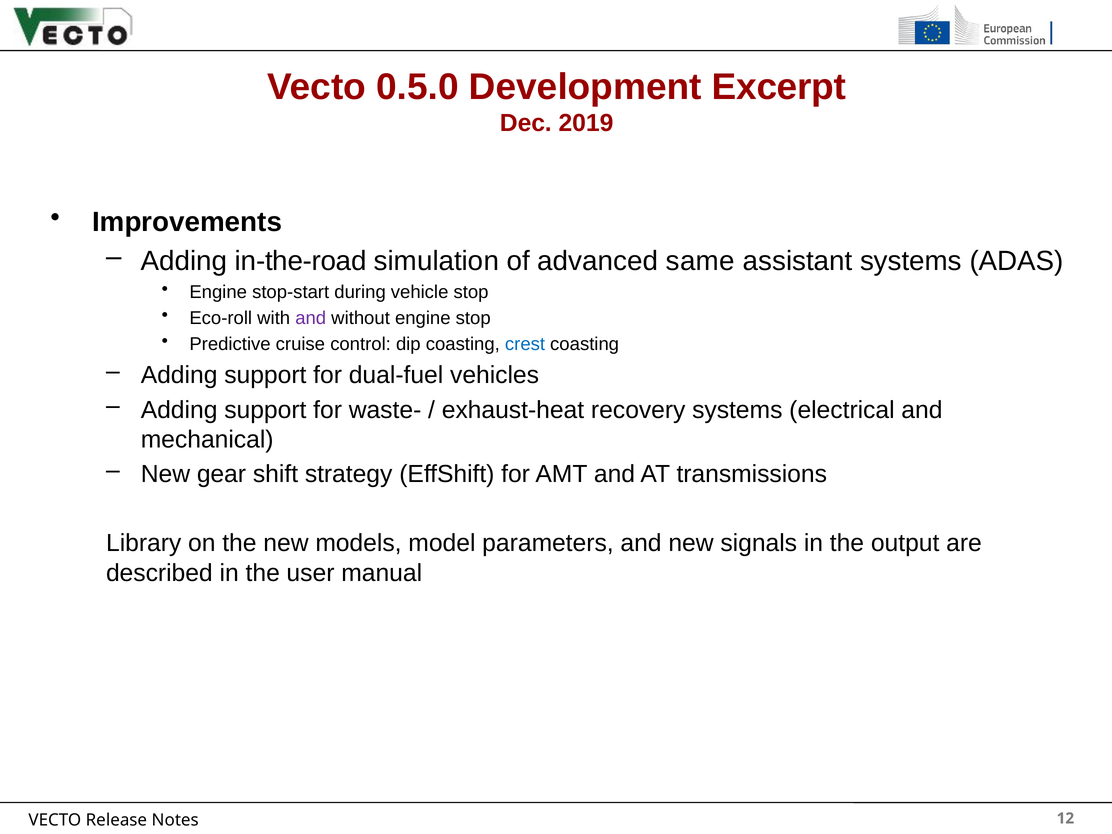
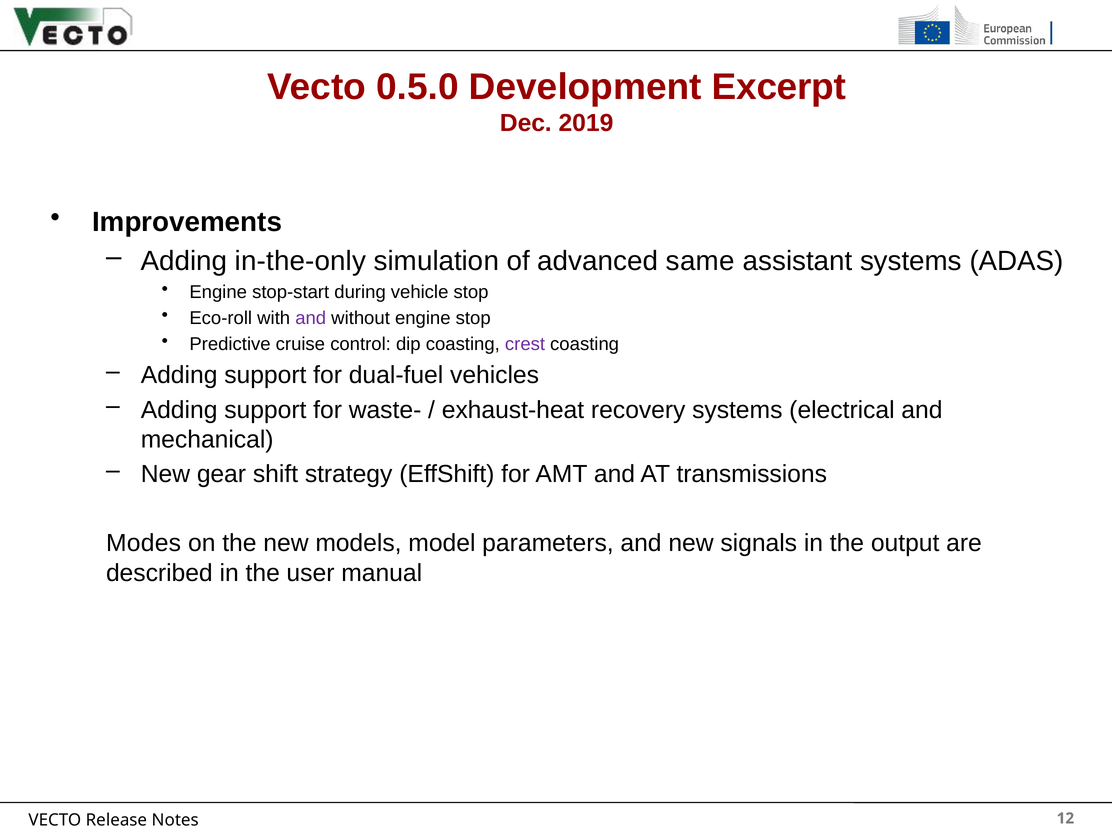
in-the-road: in-the-road -> in-the-only
crest colour: blue -> purple
Library: Library -> Modes
